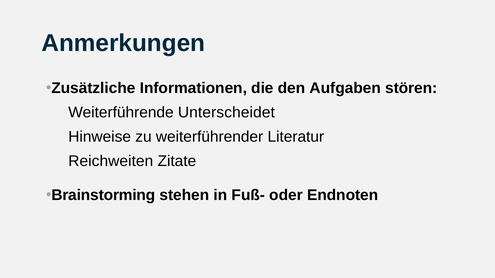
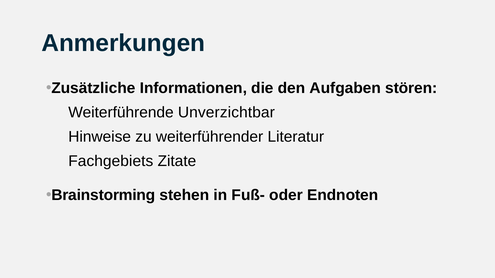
Unterscheidet: Unterscheidet -> Unverzichtbar
Reichweiten: Reichweiten -> Fachgebiets
